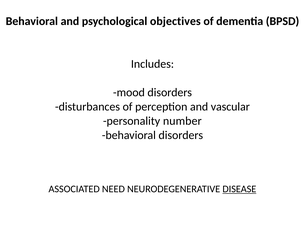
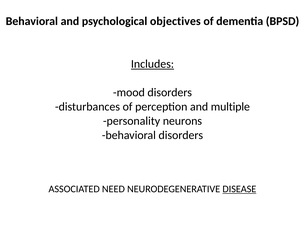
Includes underline: none -> present
vascular: vascular -> multiple
number: number -> neurons
